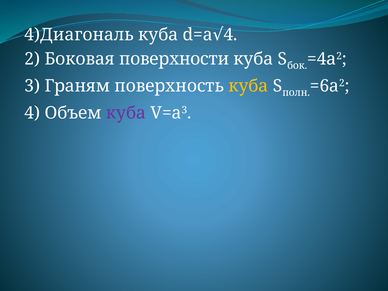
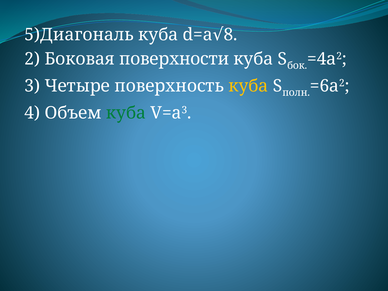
4)Диагональ: 4)Диагональ -> 5)Диагональ
4 at (231, 35): 4 -> 8
Граням: Граням -> Четыре
куба at (126, 113) colour: purple -> green
